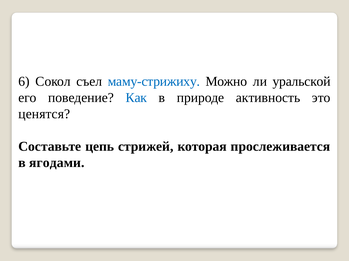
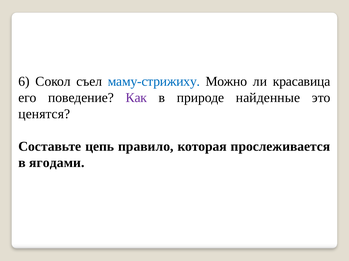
уральской: уральской -> красавица
Как colour: blue -> purple
активность: активность -> найденные
стрижей: стрижей -> правило
